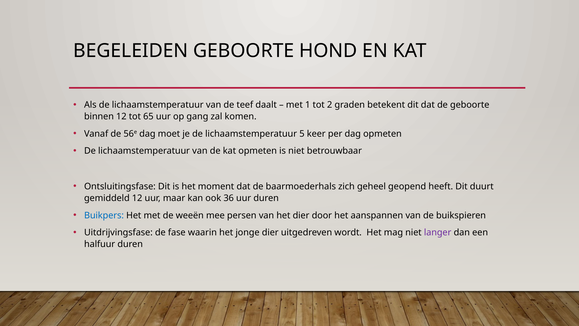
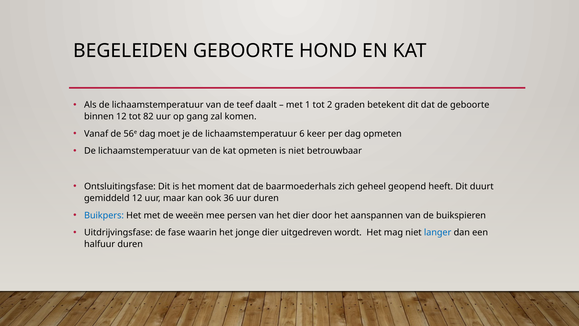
65: 65 -> 82
5: 5 -> 6
langer colour: purple -> blue
